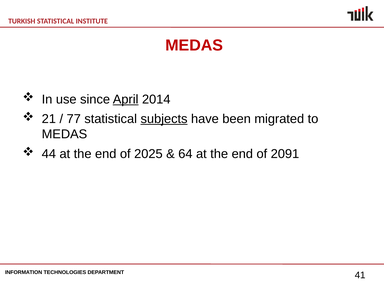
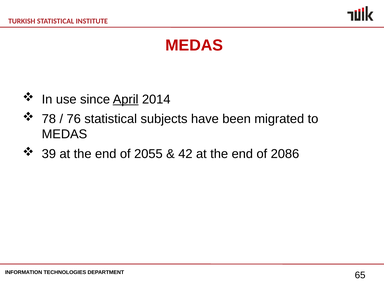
21: 21 -> 78
77: 77 -> 76
subjects underline: present -> none
44: 44 -> 39
2025: 2025 -> 2055
64: 64 -> 42
2091: 2091 -> 2086
41: 41 -> 65
